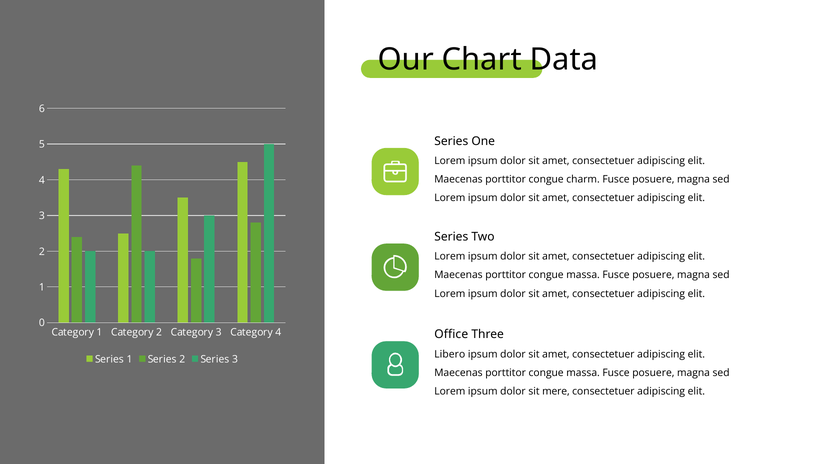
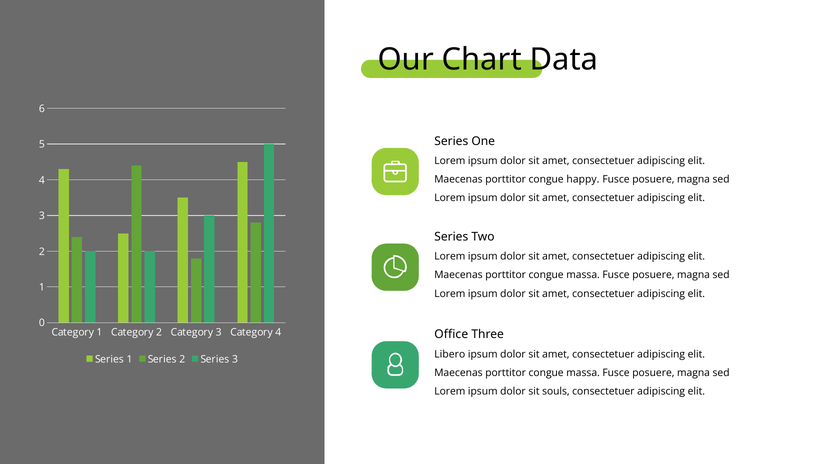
charm: charm -> happy
mere: mere -> souls
